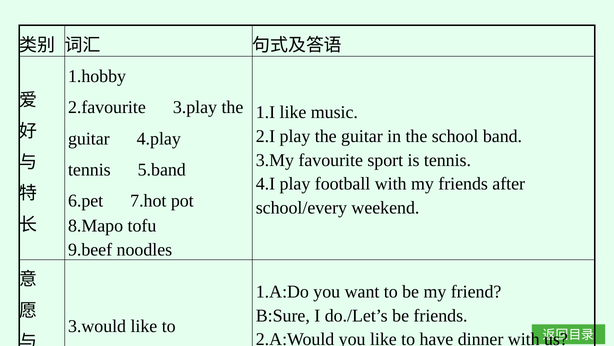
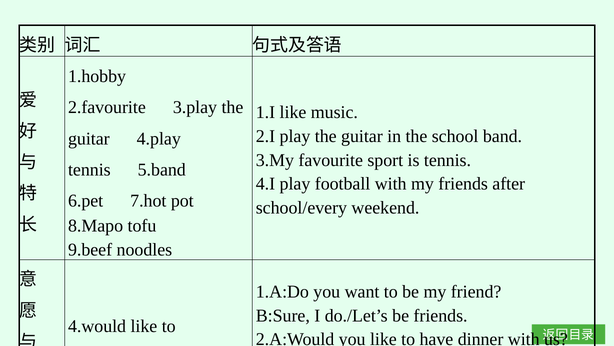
3.would: 3.would -> 4.would
